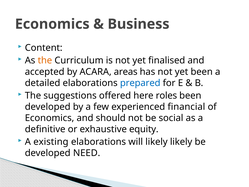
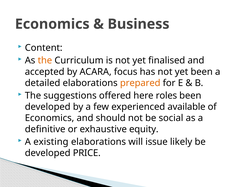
areas: areas -> focus
prepared colour: blue -> orange
financial: financial -> available
will likely: likely -> issue
NEED: NEED -> PRICE
